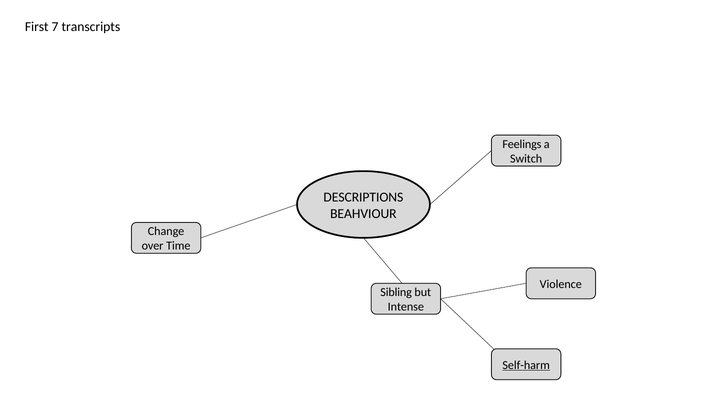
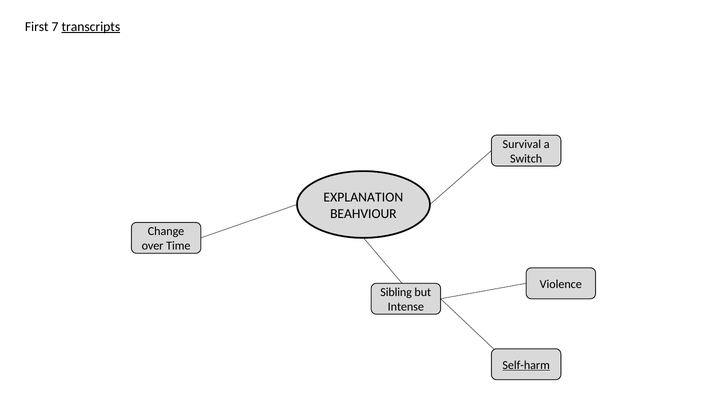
transcripts underline: none -> present
Feelings: Feelings -> Survival
DESCRIPTIONS: DESCRIPTIONS -> EXPLANATION
